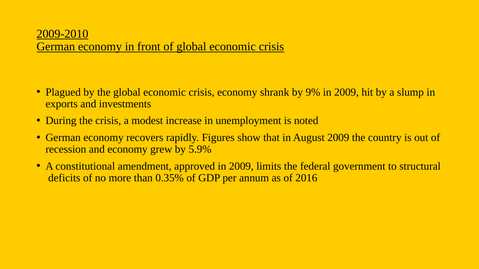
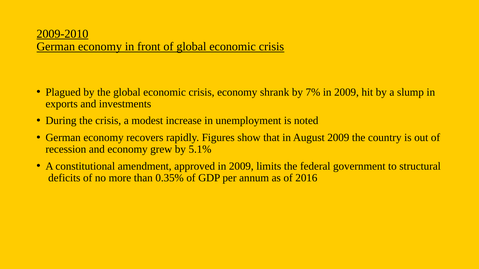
9%: 9% -> 7%
5.9%: 5.9% -> 5.1%
